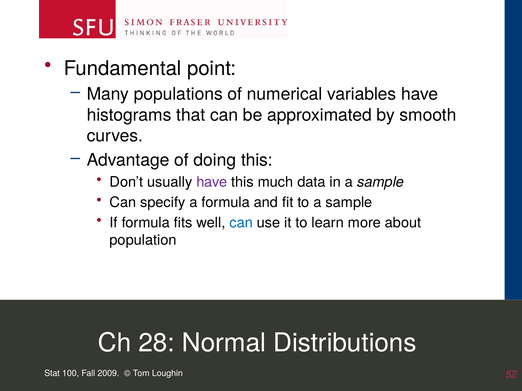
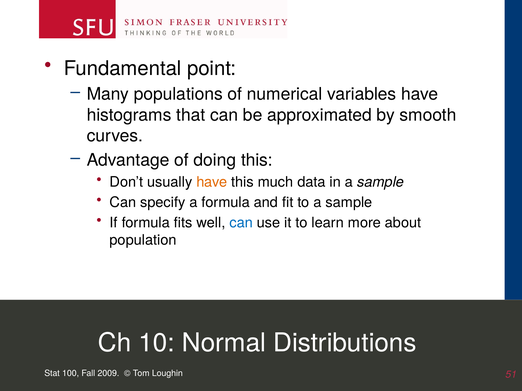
have at (212, 182) colour: purple -> orange
28: 28 -> 10
52: 52 -> 51
